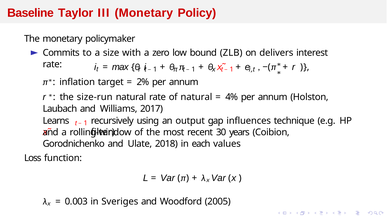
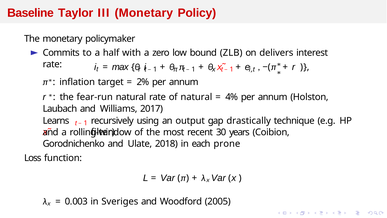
size: size -> half
size-run: size-run -> fear-run
influences: influences -> drastically
values: values -> prone
